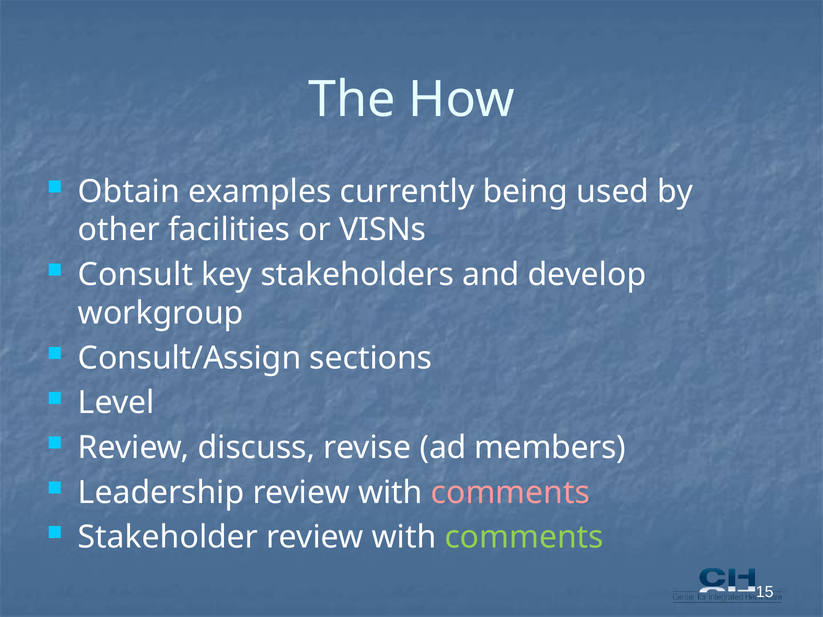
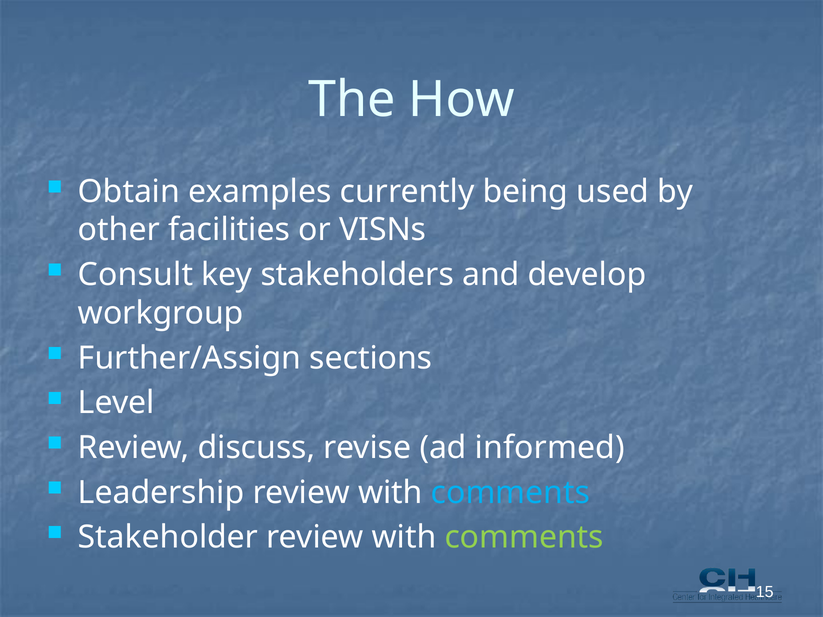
Consult/Assign: Consult/Assign -> Further/Assign
members: members -> informed
comments at (510, 493) colour: pink -> light blue
